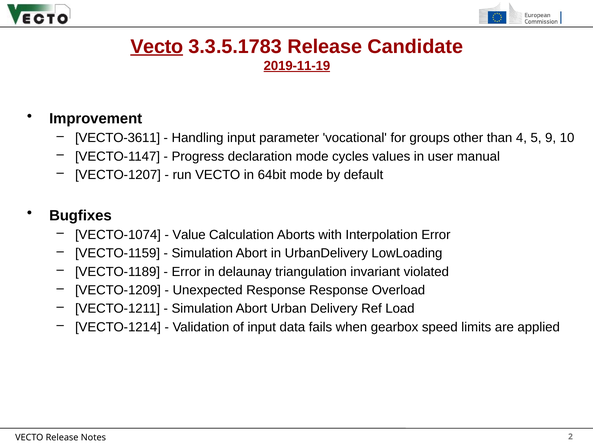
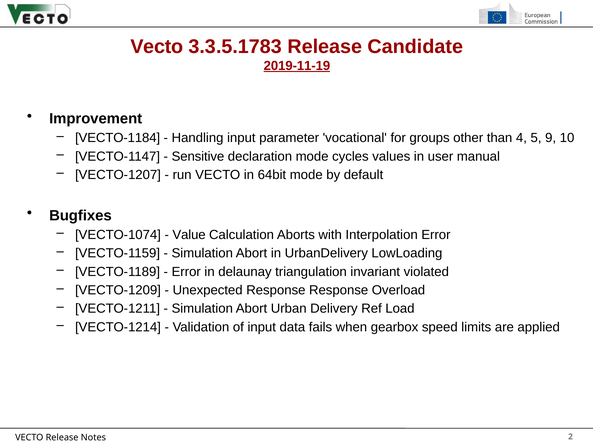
Vecto at (157, 46) underline: present -> none
VECTO-3611: VECTO-3611 -> VECTO-1184
Progress: Progress -> Sensitive
